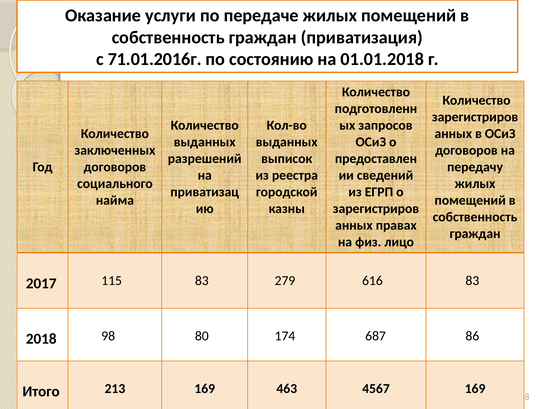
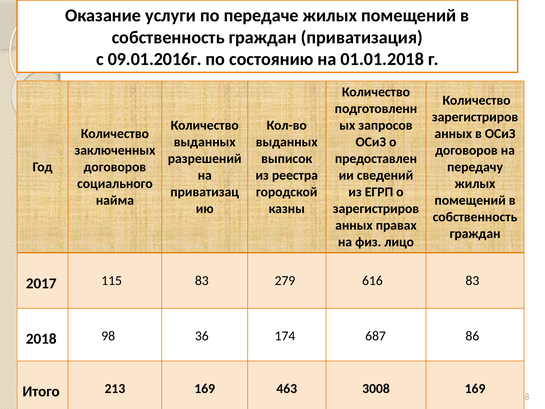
71.01.2016г: 71.01.2016г -> 09.01.2016г
80: 80 -> 36
4567: 4567 -> 3008
